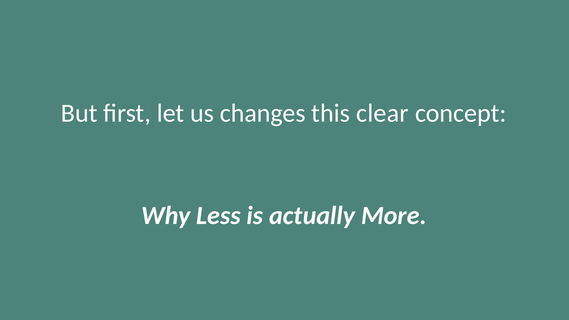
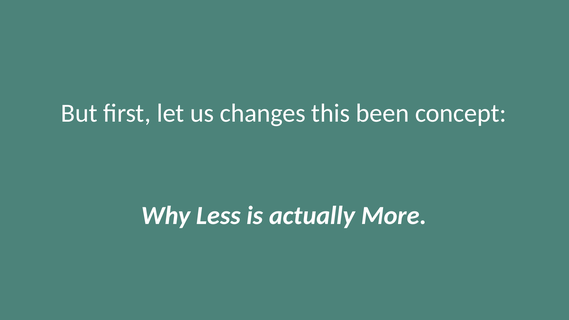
clear: clear -> been
